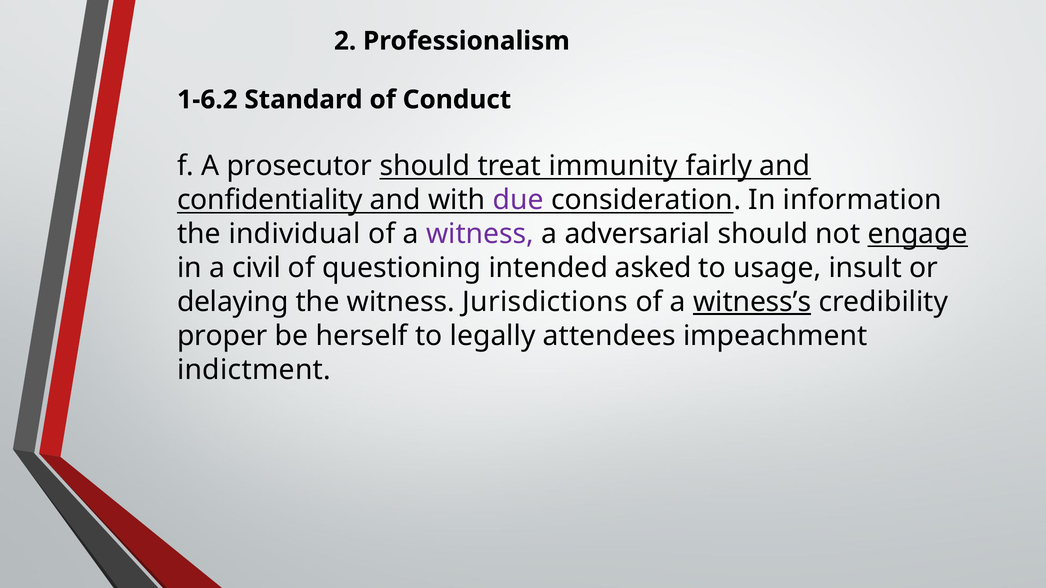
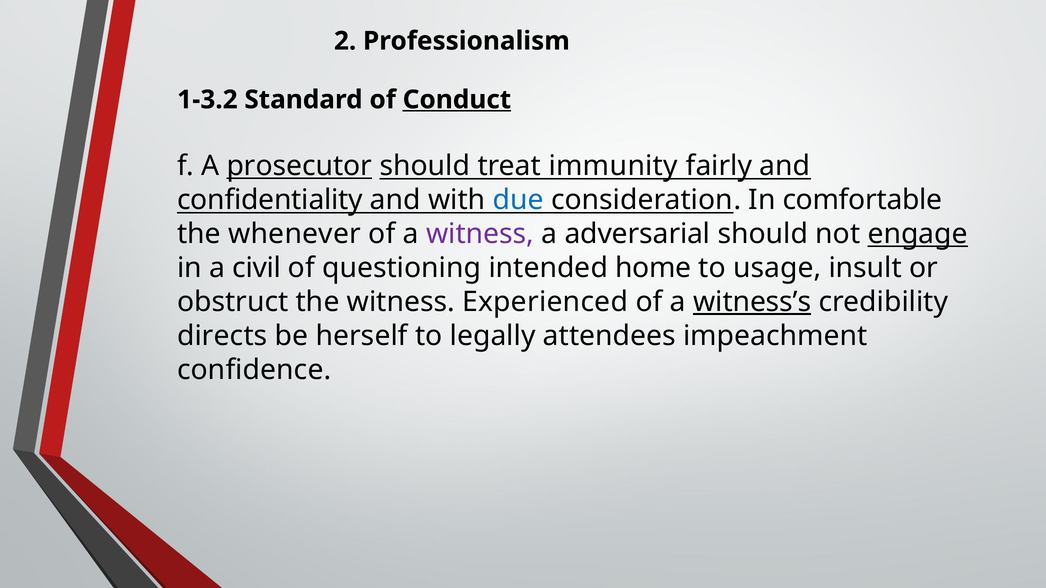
1-6.2: 1-6.2 -> 1-3.2
Conduct underline: none -> present
prosecutor underline: none -> present
due colour: purple -> blue
information: information -> comfortable
individual: individual -> whenever
asked: asked -> home
delaying: delaying -> obstruct
Jurisdictions: Jurisdictions -> Experienced
proper: proper -> directs
indictment: indictment -> confidence
